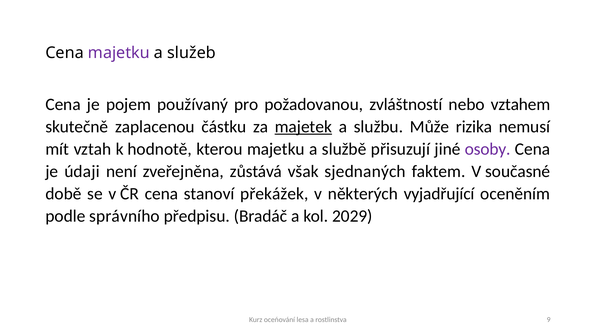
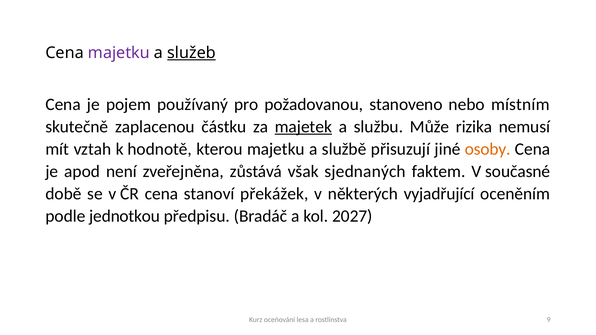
služeb underline: none -> present
zvláštností: zvláštností -> stanoveno
vztahem: vztahem -> místním
osoby colour: purple -> orange
údaji: údaji -> apod
správního: správního -> jednotkou
2029: 2029 -> 2027
